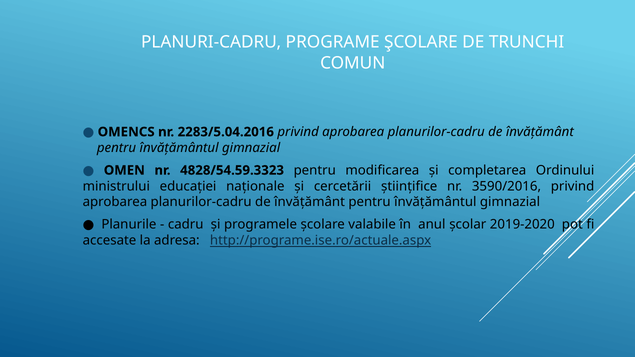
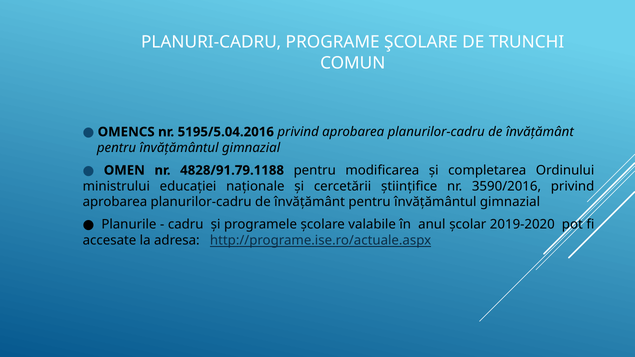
2283/5.04.2016: 2283/5.04.2016 -> 5195/5.04.2016
4828/54.59.3323: 4828/54.59.3323 -> 4828/91.79.1188
